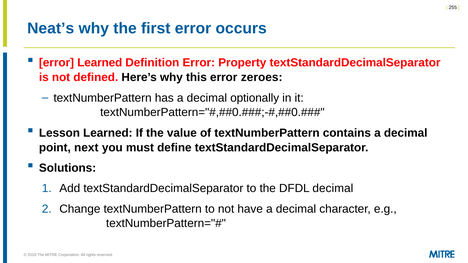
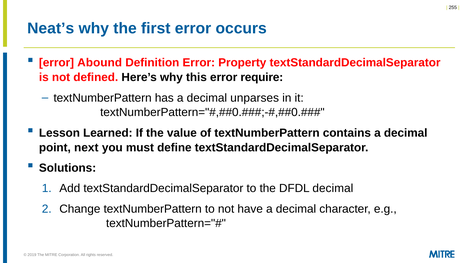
error Learned: Learned -> Abound
zeroes: zeroes -> require
optionally: optionally -> unparses
